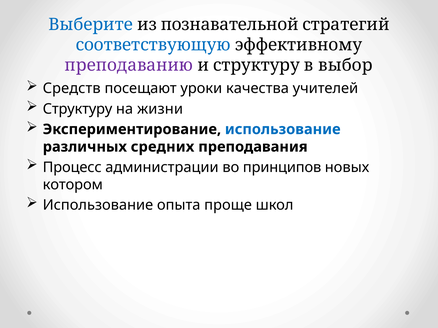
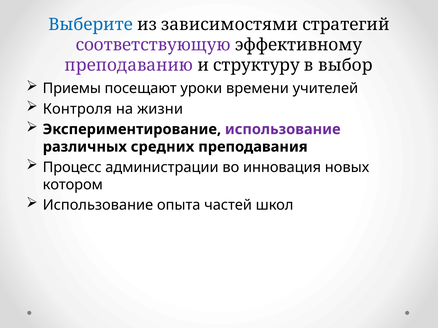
познавательной: познавательной -> зависимостями
соответствующую colour: blue -> purple
Средств: Средств -> Приемы
качества: качества -> времени
Структуру at (78, 109): Структуру -> Контроля
использование at (283, 129) colour: blue -> purple
принципов: принципов -> инновация
проще: проще -> частей
